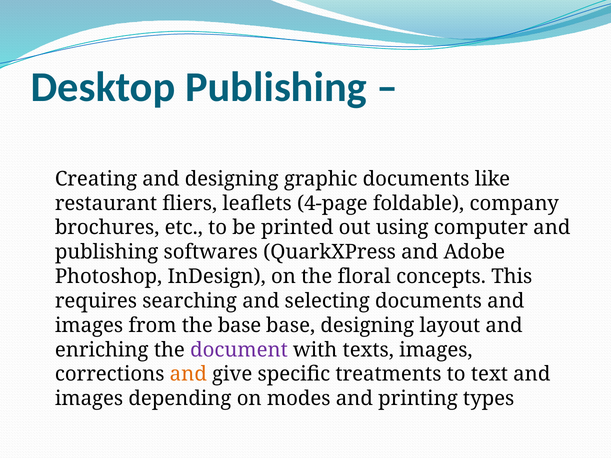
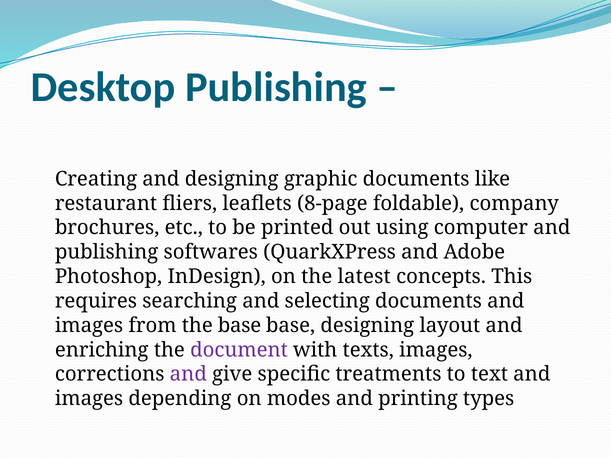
4-page: 4-page -> 8-page
floral: floral -> latest
and at (188, 374) colour: orange -> purple
